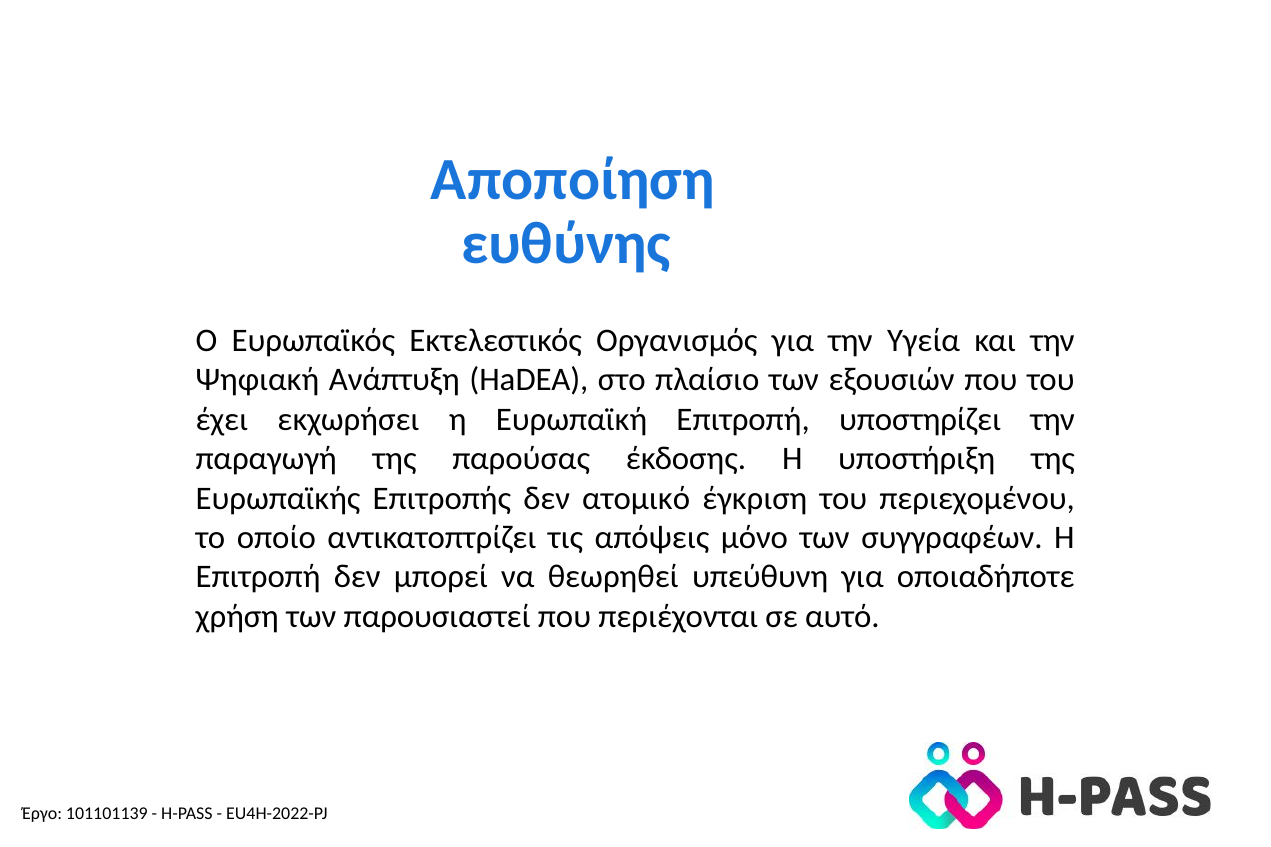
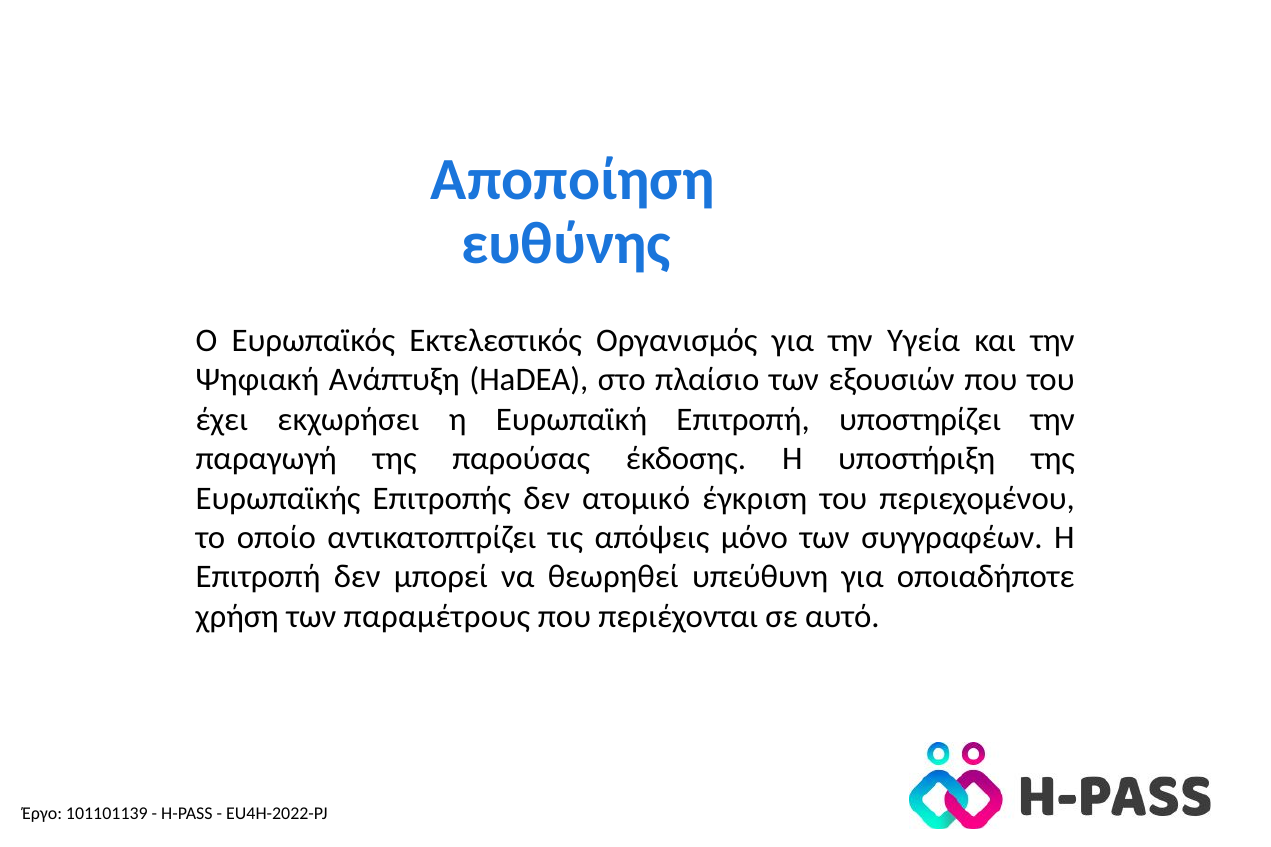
παρουσιαστεί: παρουσιαστεί -> παραμέτρους
